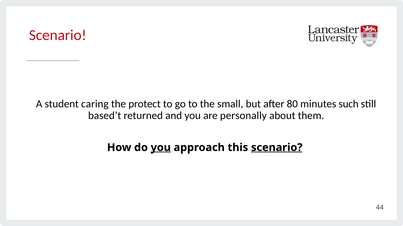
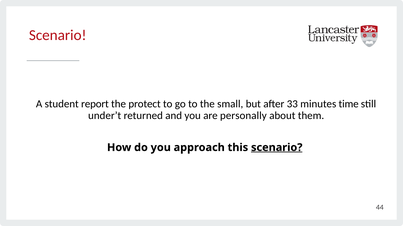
caring: caring -> report
80: 80 -> 33
such: such -> time
based’t: based’t -> under’t
you at (161, 148) underline: present -> none
